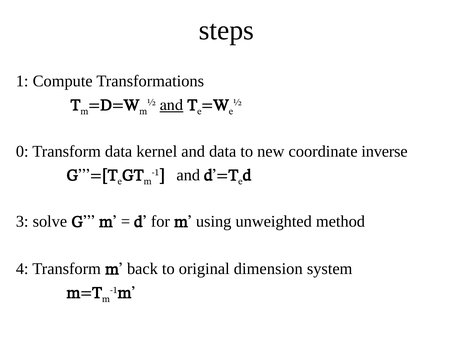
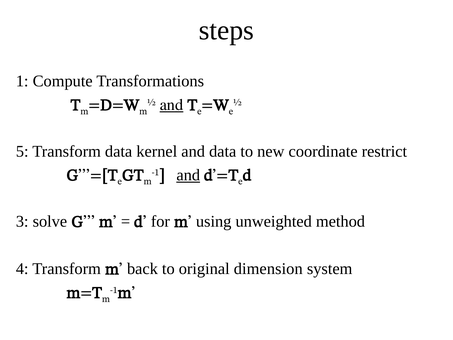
0: 0 -> 5
inverse: inverse -> restrict
and at (188, 175) underline: none -> present
